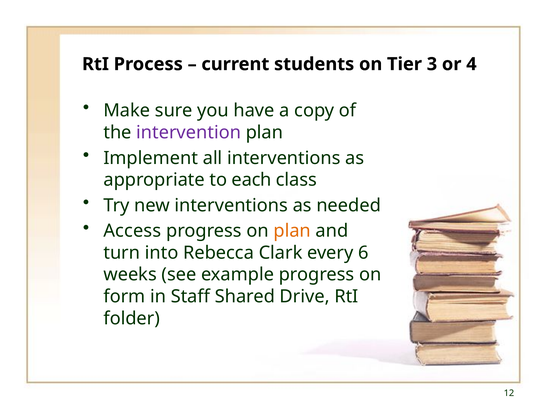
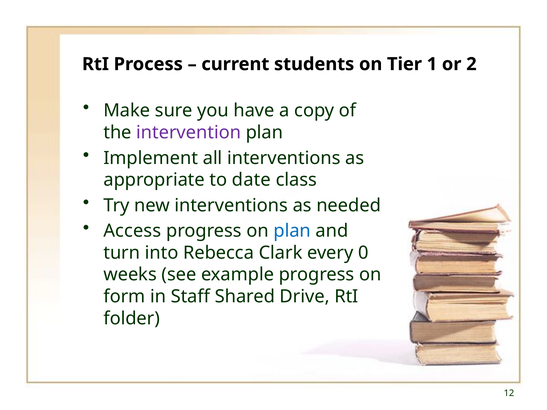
3: 3 -> 1
4: 4 -> 2
each: each -> date
plan at (292, 231) colour: orange -> blue
6: 6 -> 0
